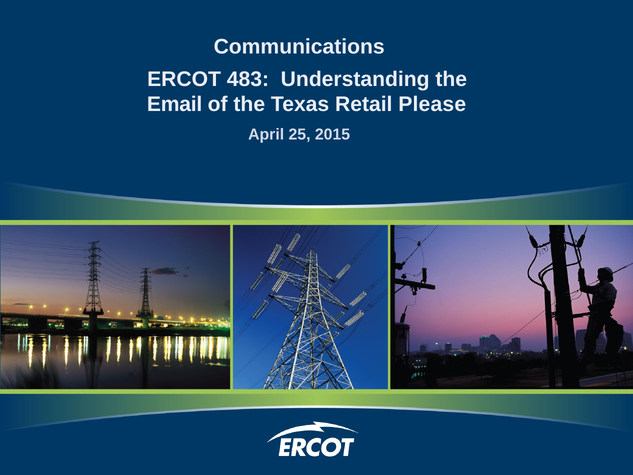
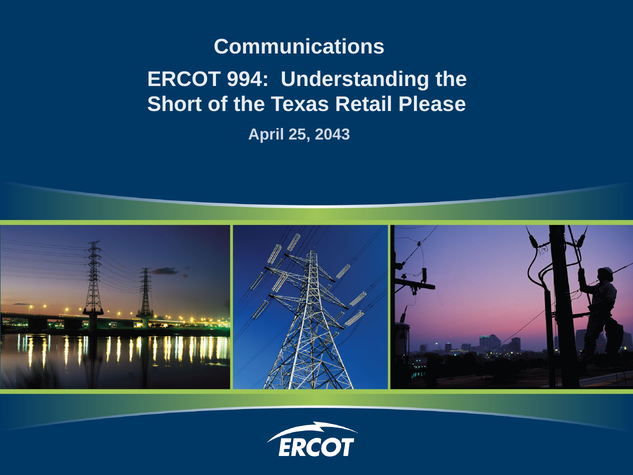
483: 483 -> 994
Email: Email -> Short
2015: 2015 -> 2043
